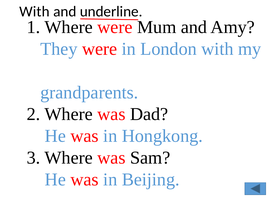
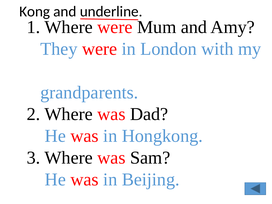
With at (35, 11): With -> Kong
